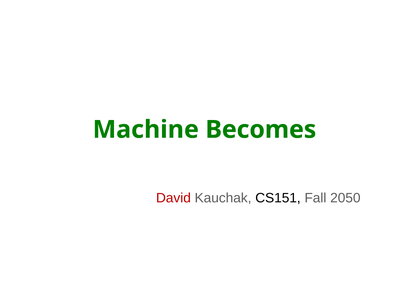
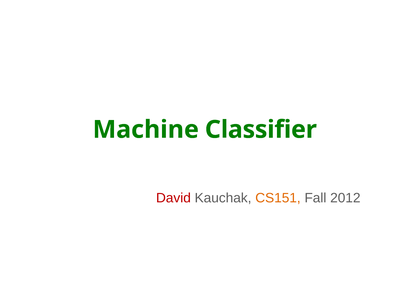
Becomes: Becomes -> Classifier
CS151 colour: black -> orange
2050: 2050 -> 2012
